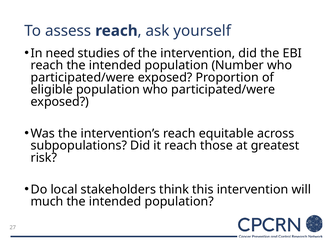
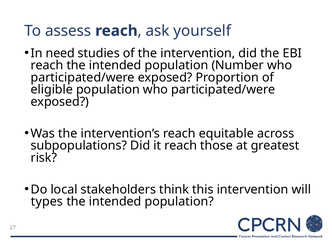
much: much -> types
